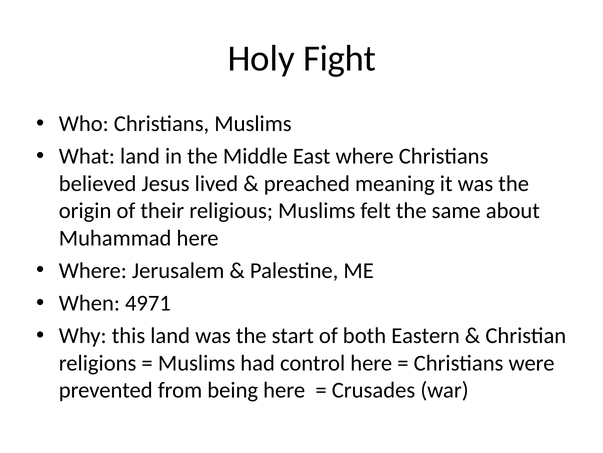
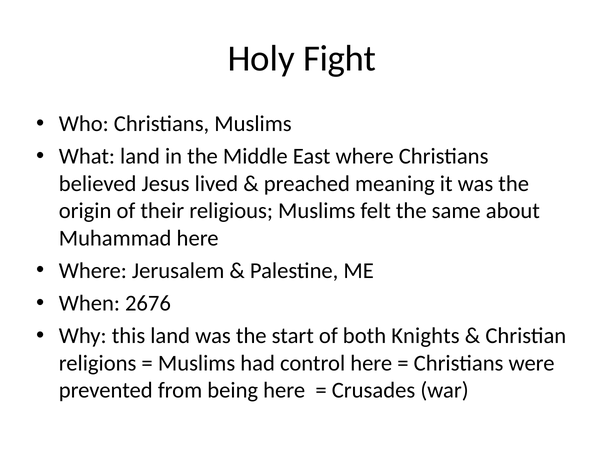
4971: 4971 -> 2676
Eastern: Eastern -> Knights
